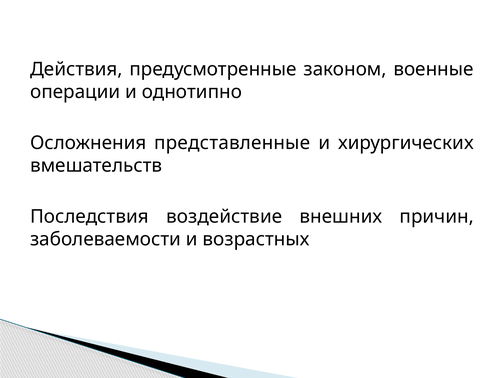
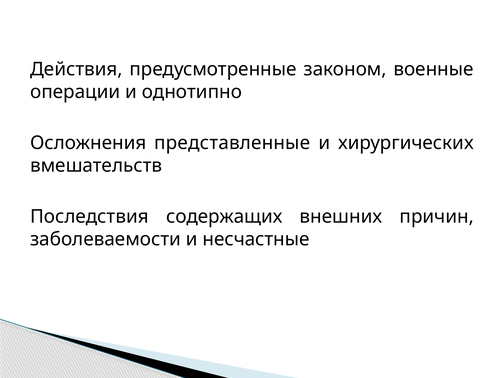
воздействие: воздействие -> содержащих
возрастных: возрастных -> несчастные
